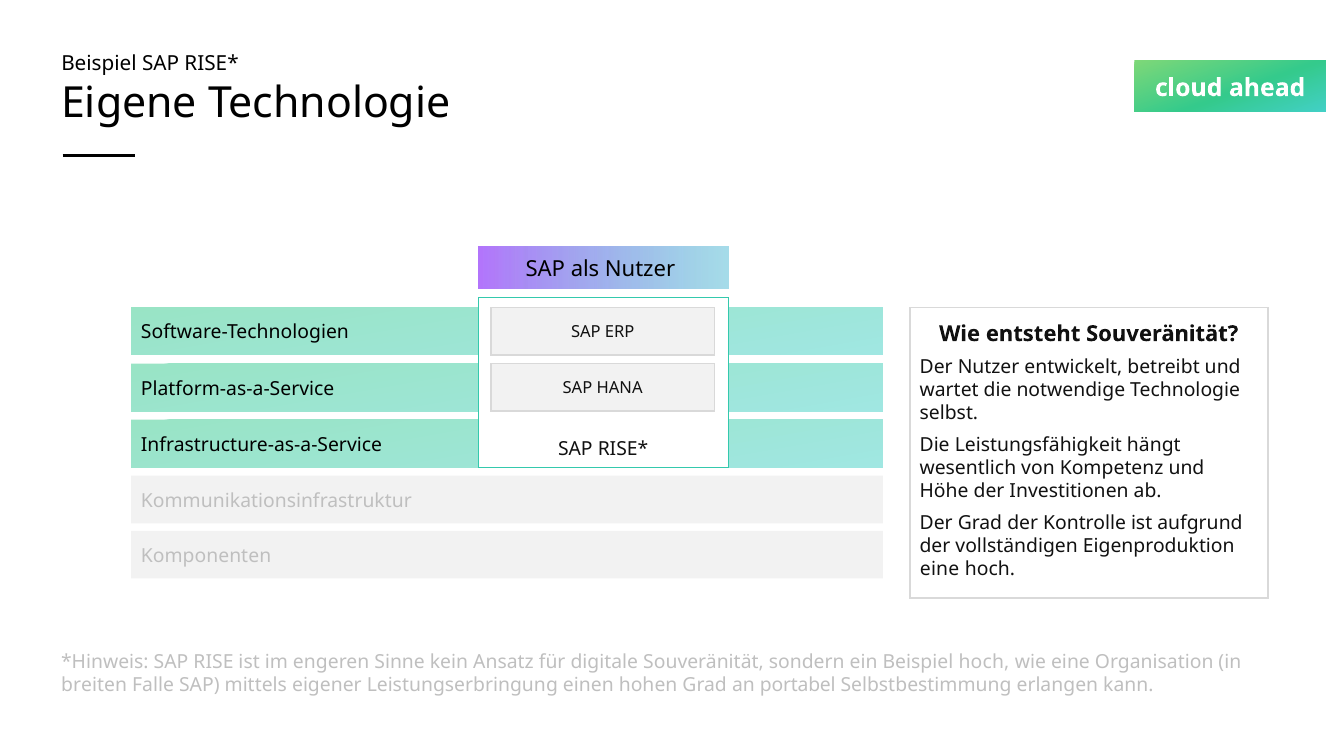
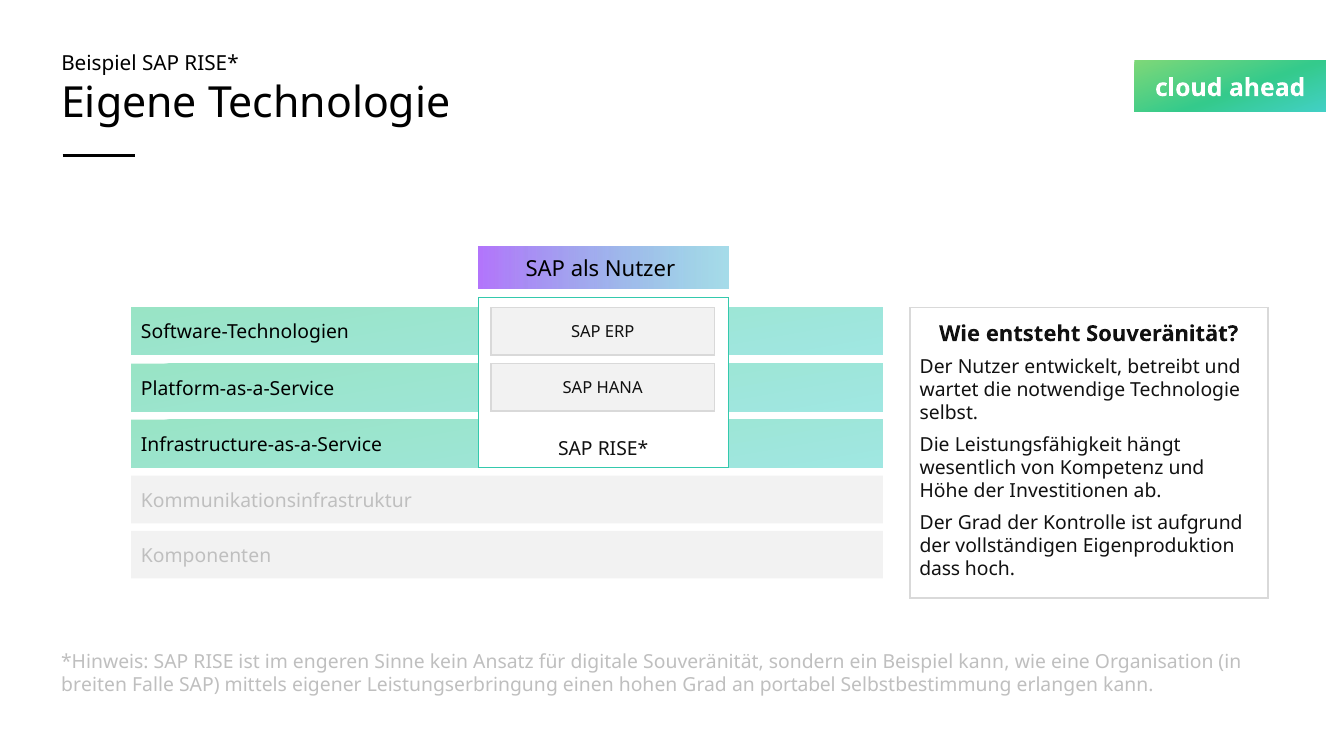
eine at (940, 569): eine -> dass
Beispiel hoch: hoch -> kann
